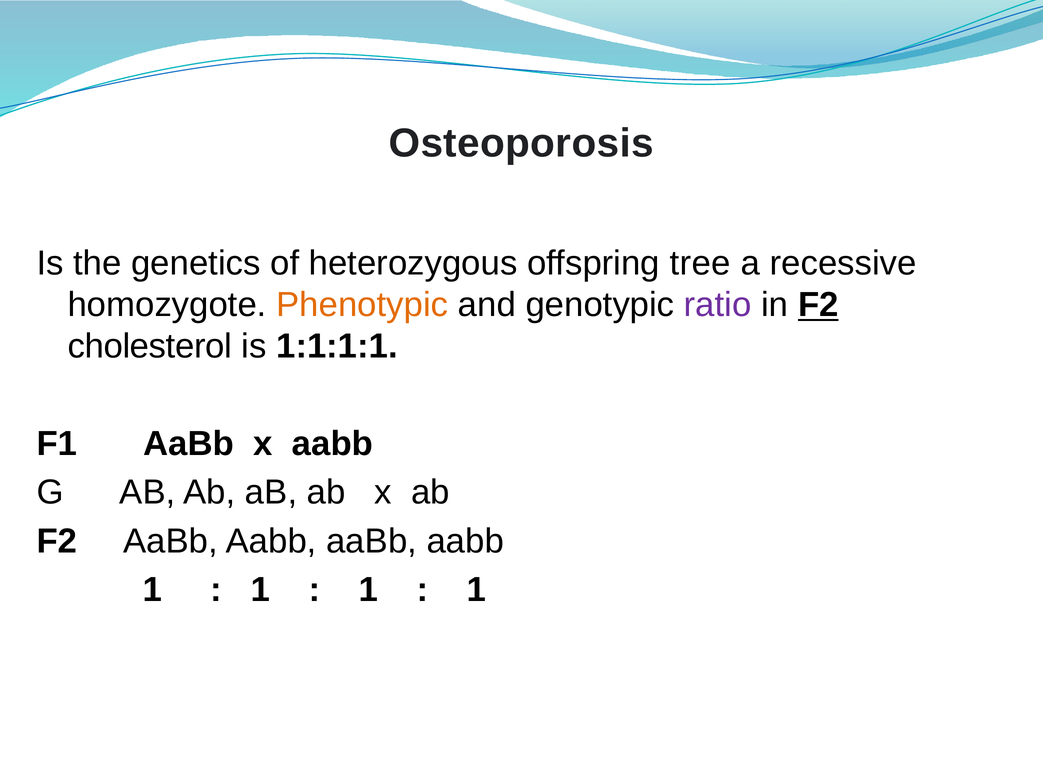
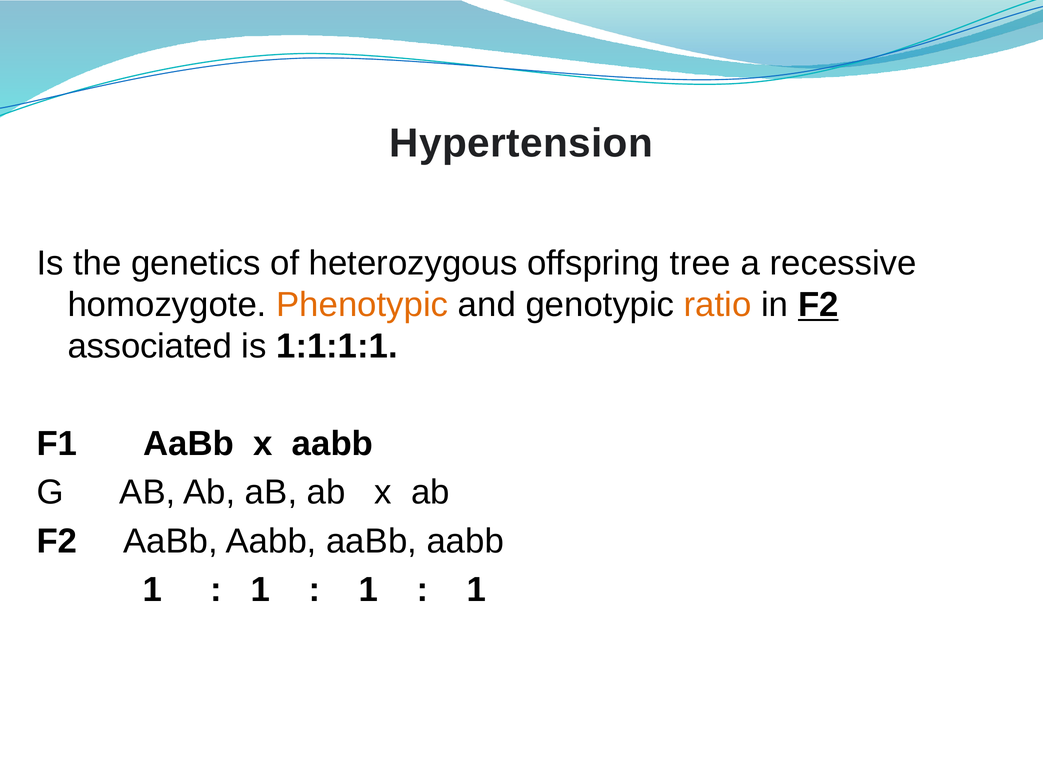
Osteoporosis: Osteoporosis -> Hypertension
ratio colour: purple -> orange
cholesterol: cholesterol -> associated
